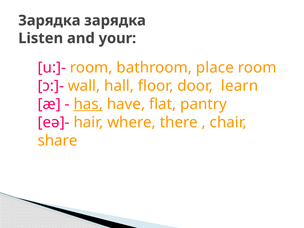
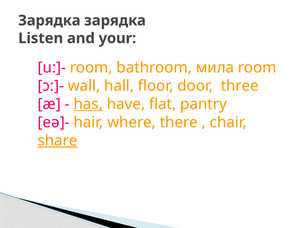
place: place -> мила
learn: learn -> three
share underline: none -> present
